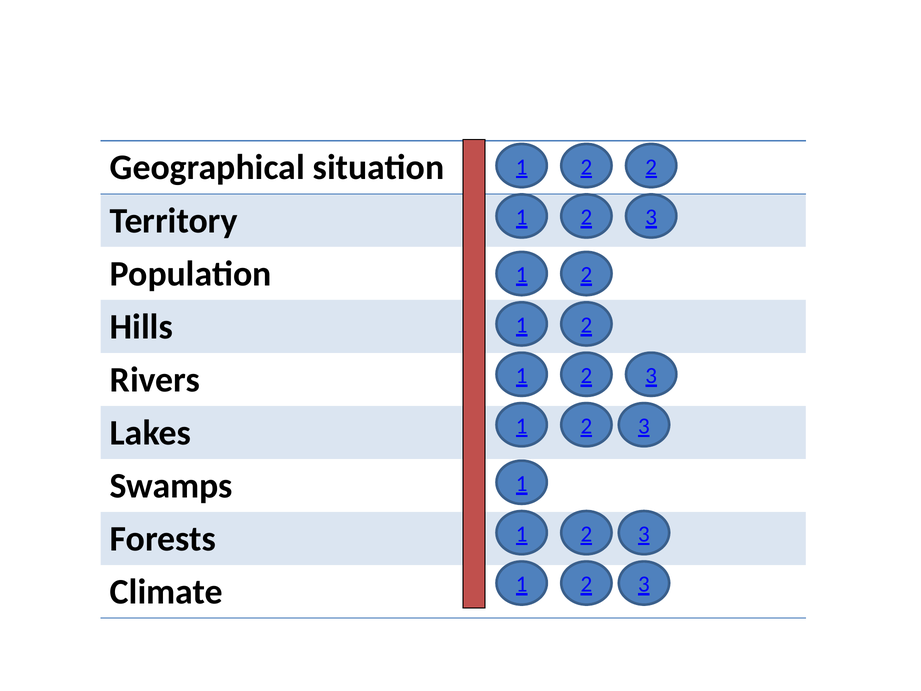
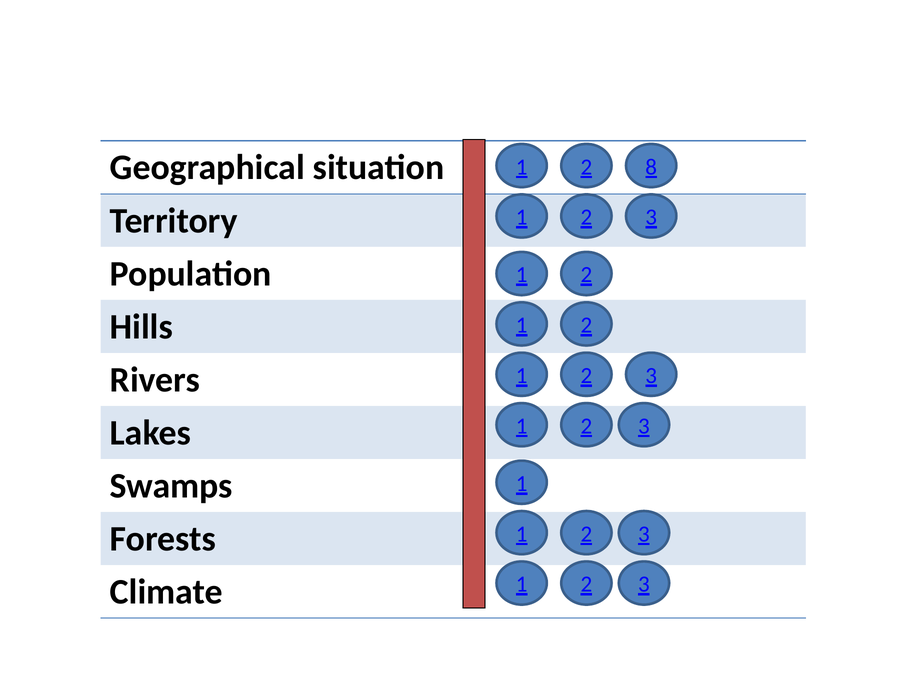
1 2 2: 2 -> 8
